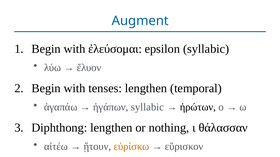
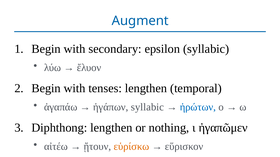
ἐλεύσομαι: ἐλεύσομαι -> secondary
ἠρώτων colour: black -> blue
θάλασσαν: θάλασσαν -> ἠγαπῶμεν
